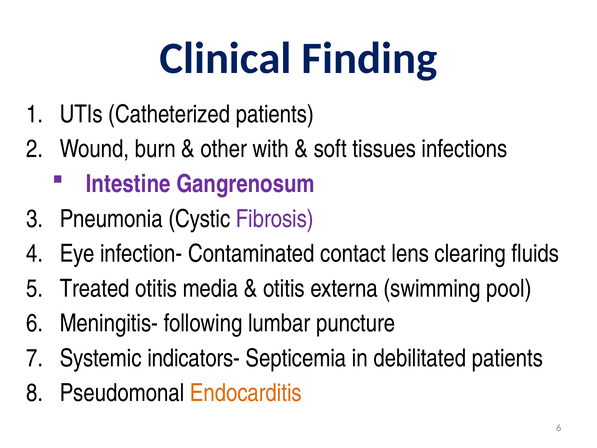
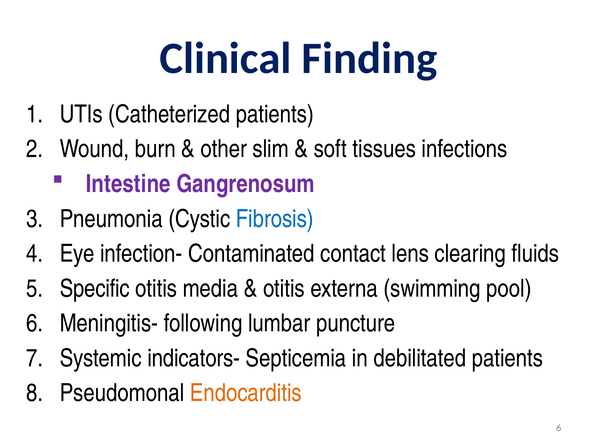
with: with -> slim
Fibrosis colour: purple -> blue
Treated: Treated -> Specific
